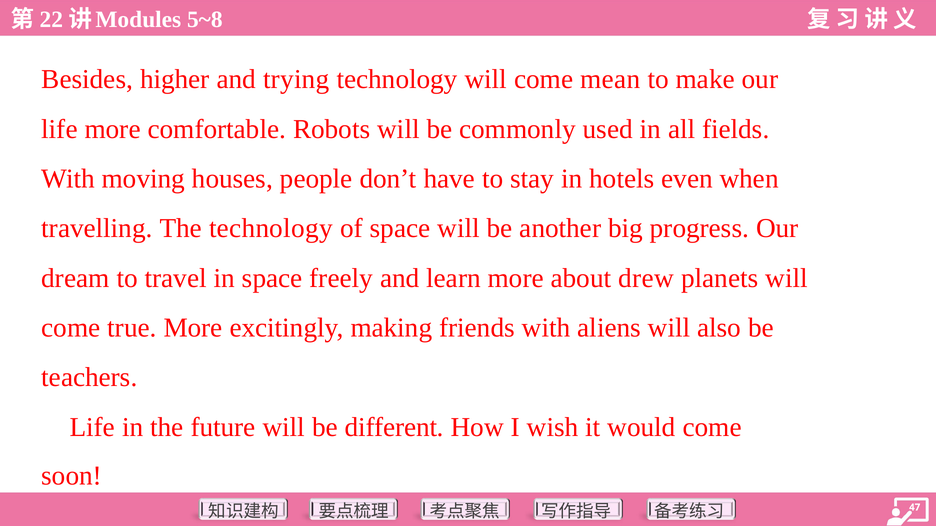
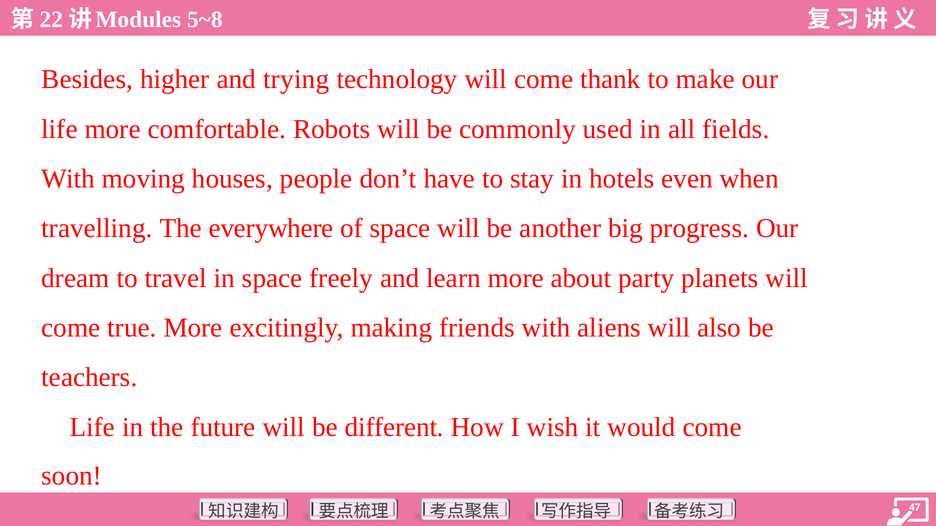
mean: mean -> thank
The technology: technology -> everywhere
drew: drew -> party
